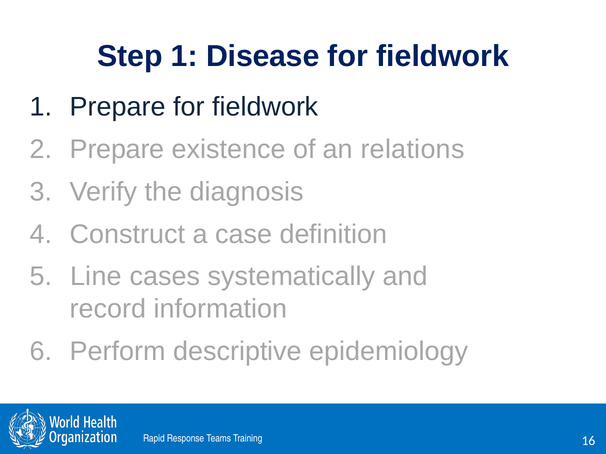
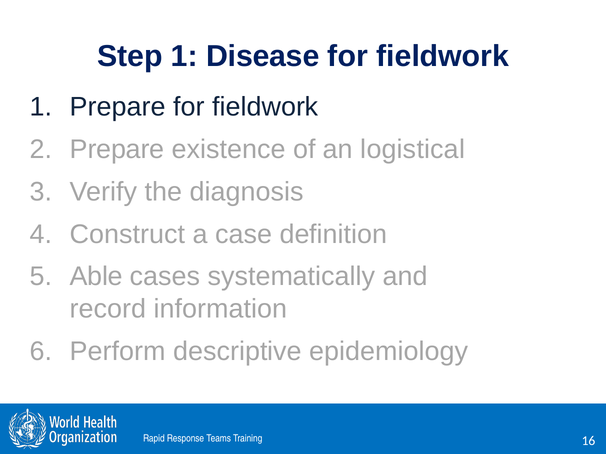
relations: relations -> logistical
Line: Line -> Able
